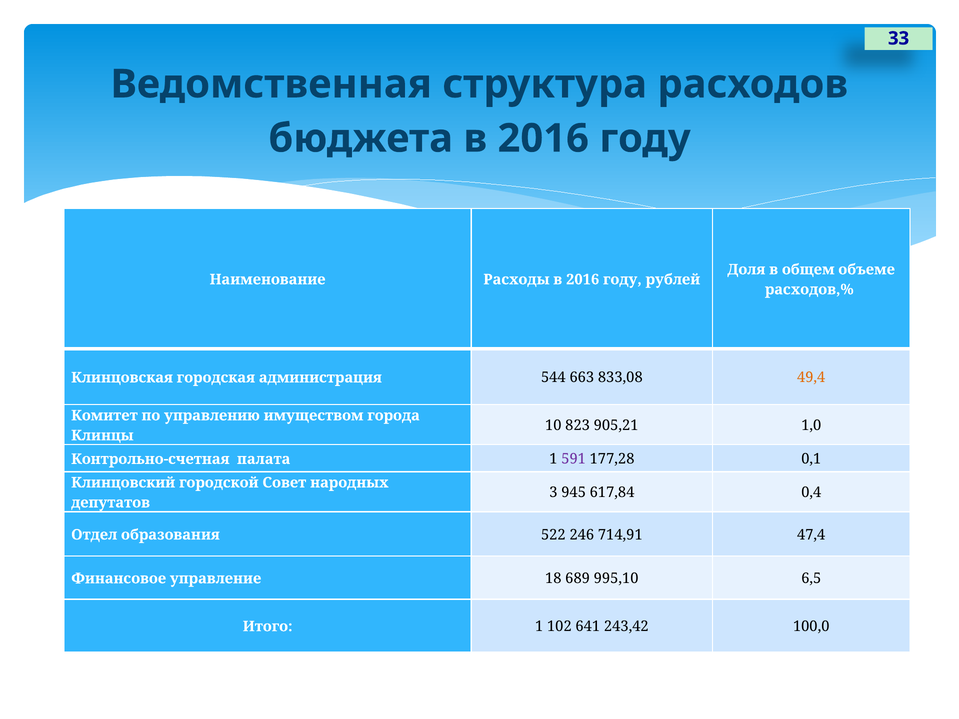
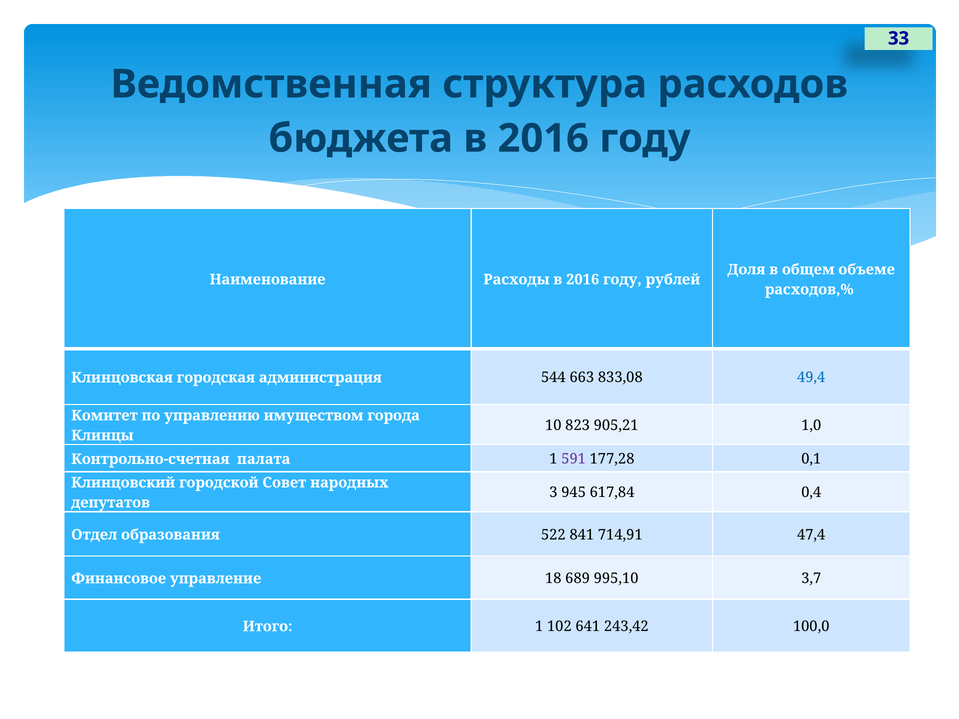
49,4 colour: orange -> blue
246: 246 -> 841
6,5: 6,5 -> 3,7
